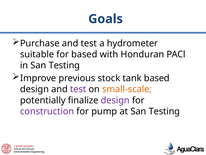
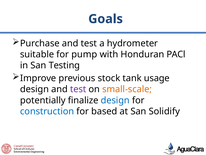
for based: based -> pump
tank based: based -> usage
design at (115, 100) colour: purple -> blue
construction colour: purple -> blue
pump: pump -> based
at San Testing: Testing -> Solidify
